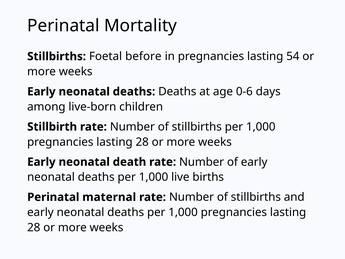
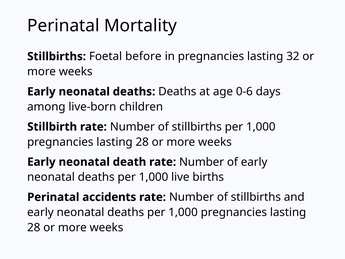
54: 54 -> 32
maternal: maternal -> accidents
